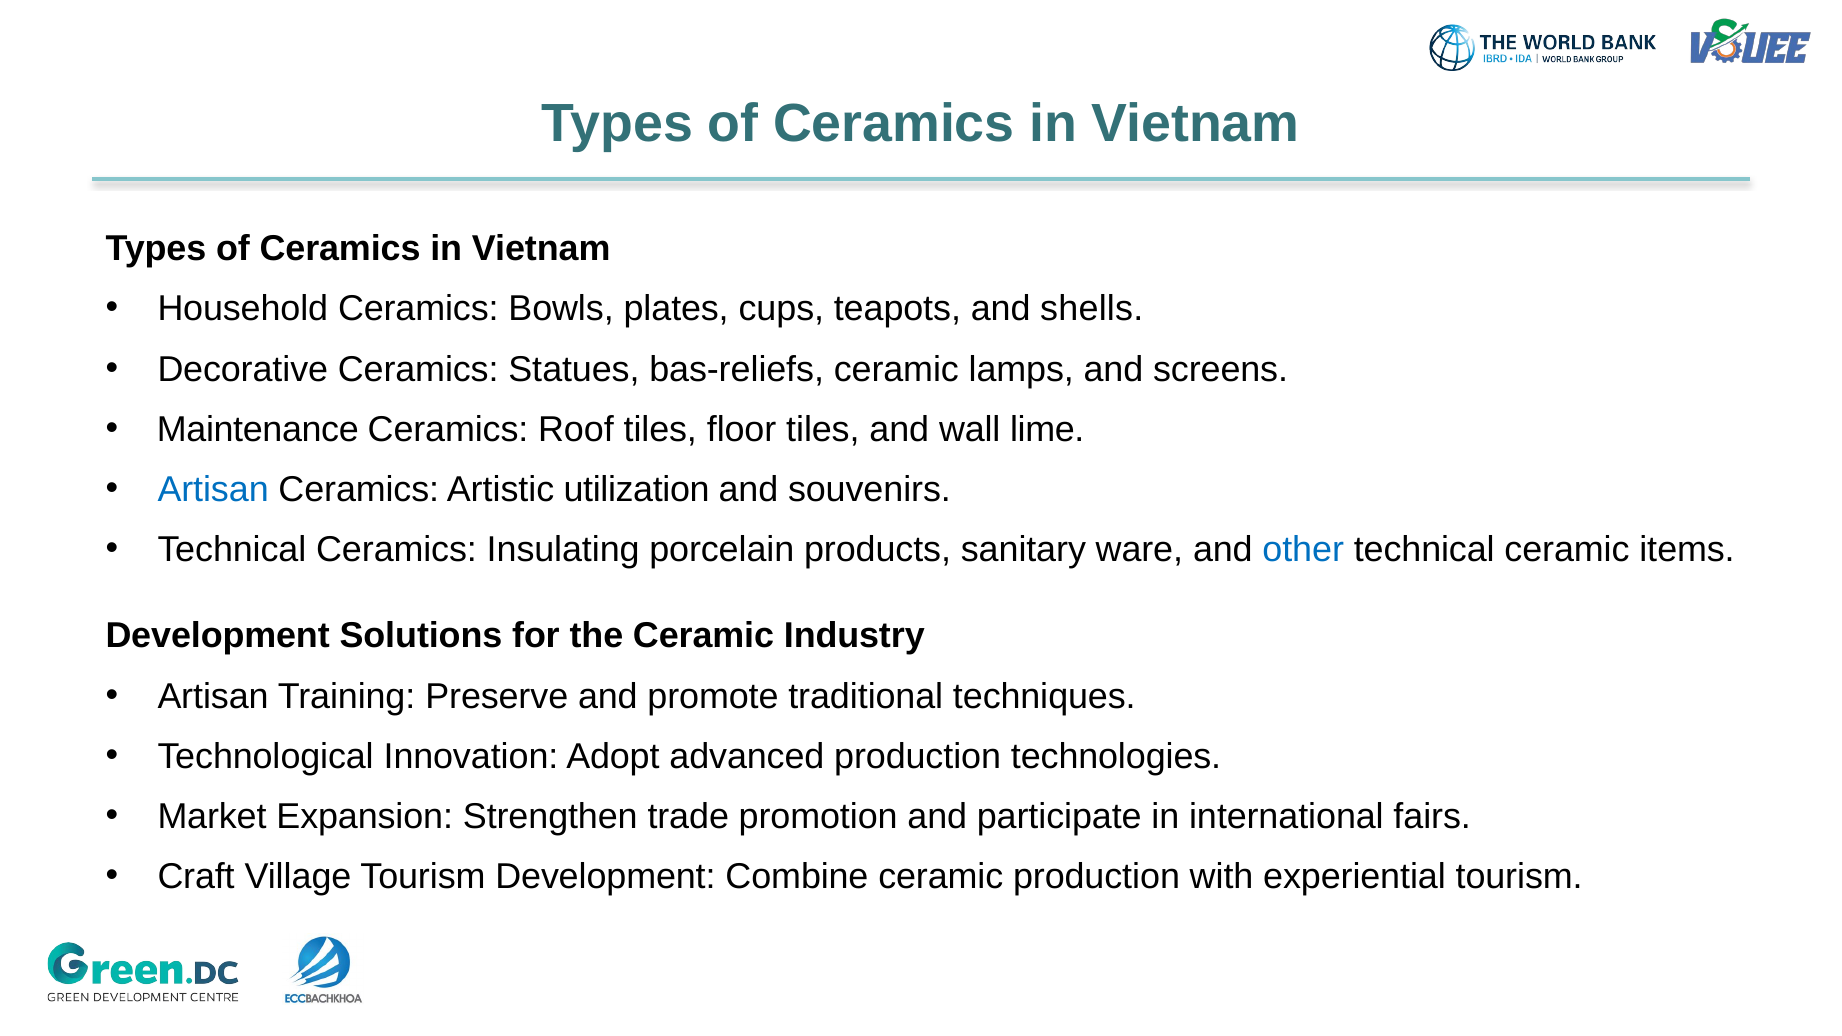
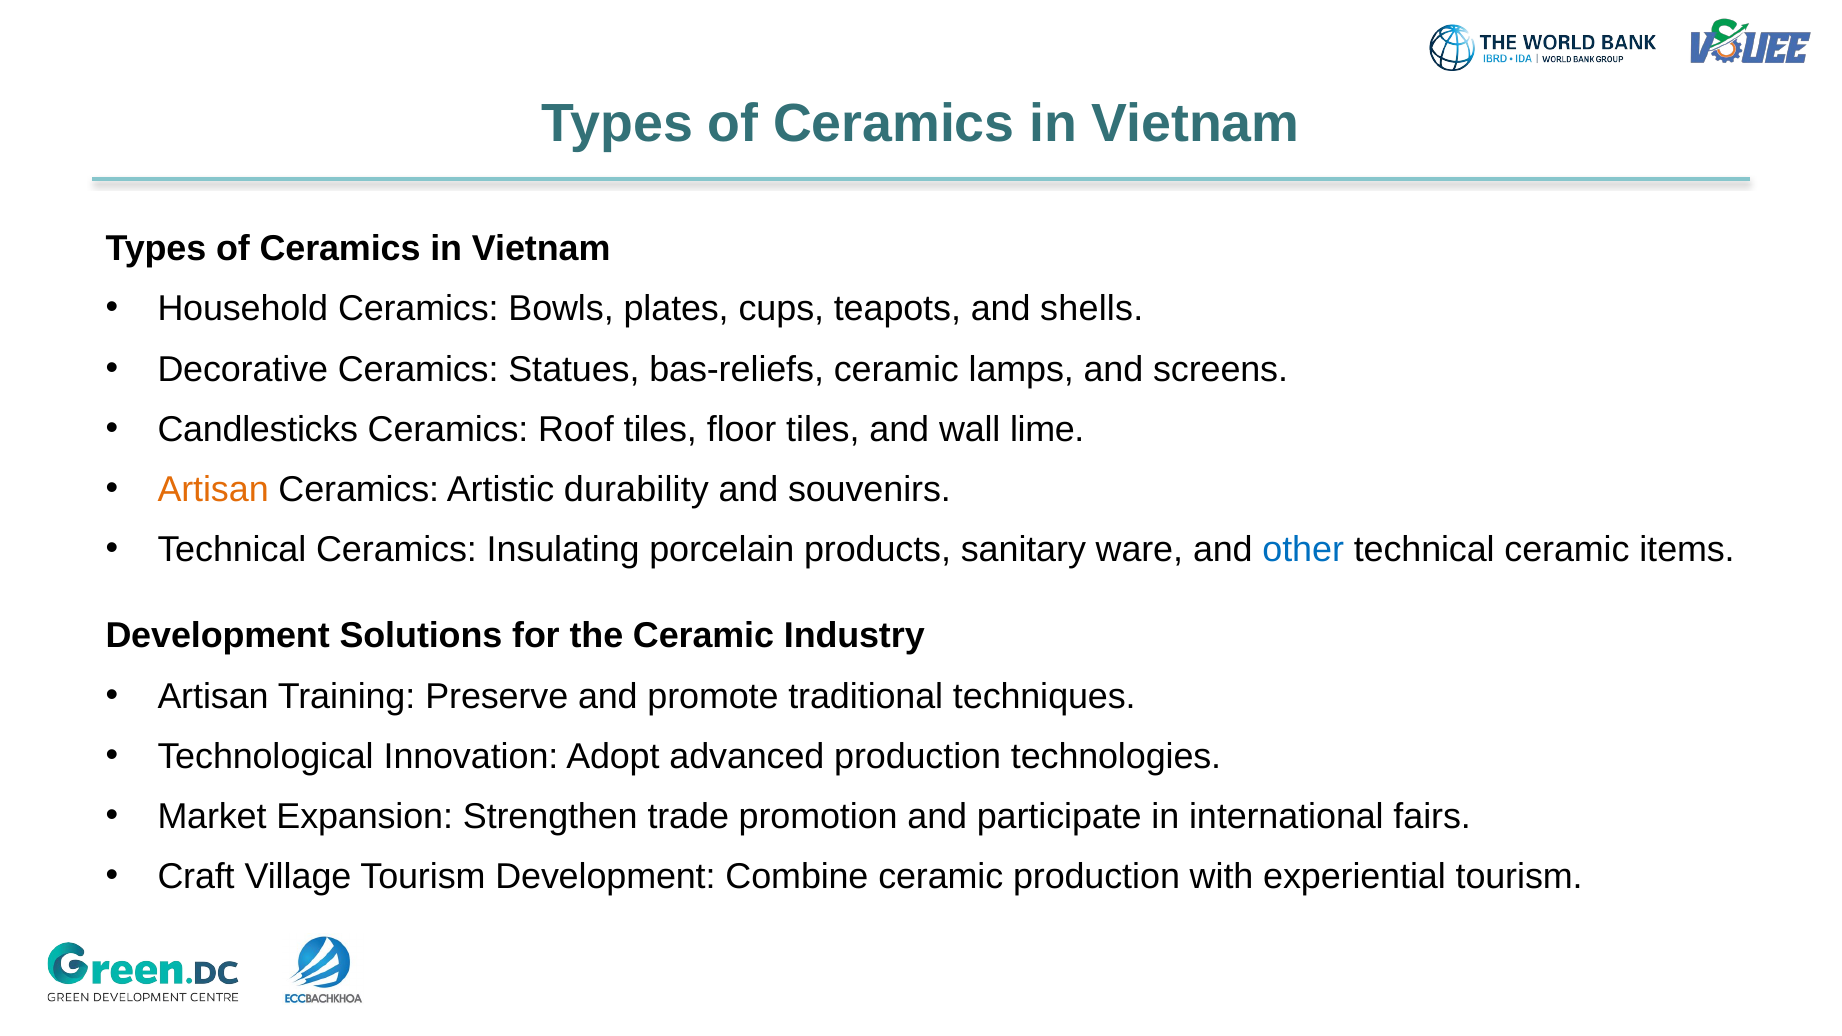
Maintenance: Maintenance -> Candlesticks
Artisan at (213, 490) colour: blue -> orange
utilization: utilization -> durability
